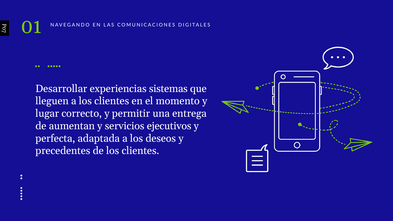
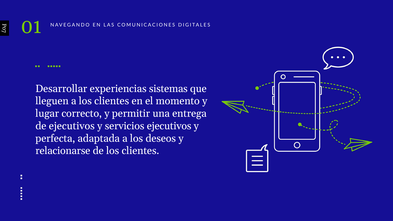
de aumentan: aumentan -> ejecutivos
precedentes: precedentes -> relacionarse
